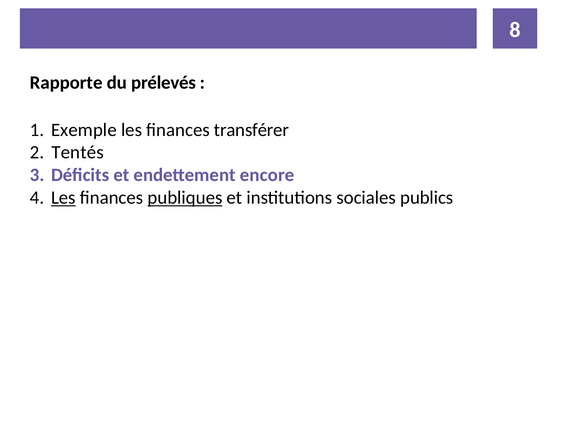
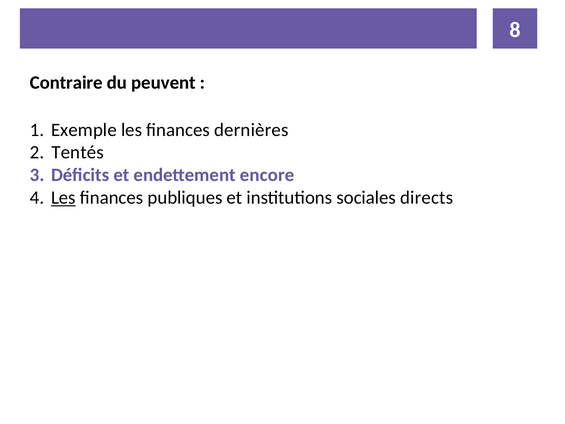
Rapporte: Rapporte -> Contraire
prélevés: prélevés -> peuvent
transférer: transférer -> dernières
publiques underline: present -> none
publics: publics -> directs
